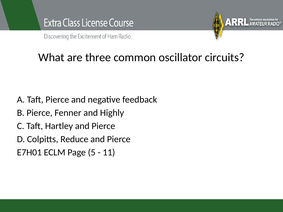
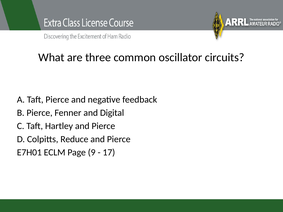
Highly: Highly -> Digital
5: 5 -> 9
11: 11 -> 17
